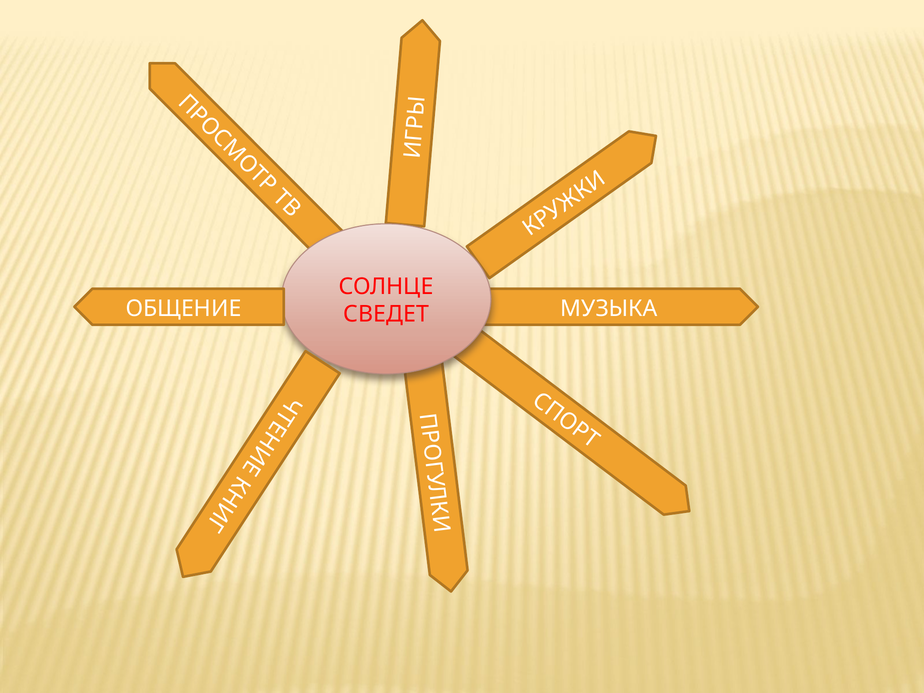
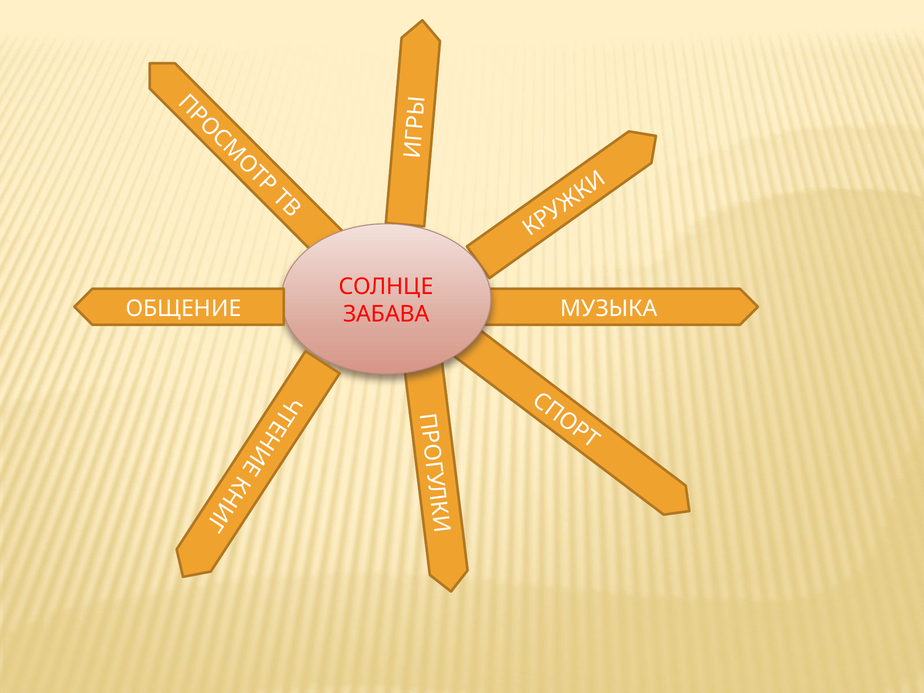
СВЕДЕТ: СВЕДЕТ -> ЗАБАВА
